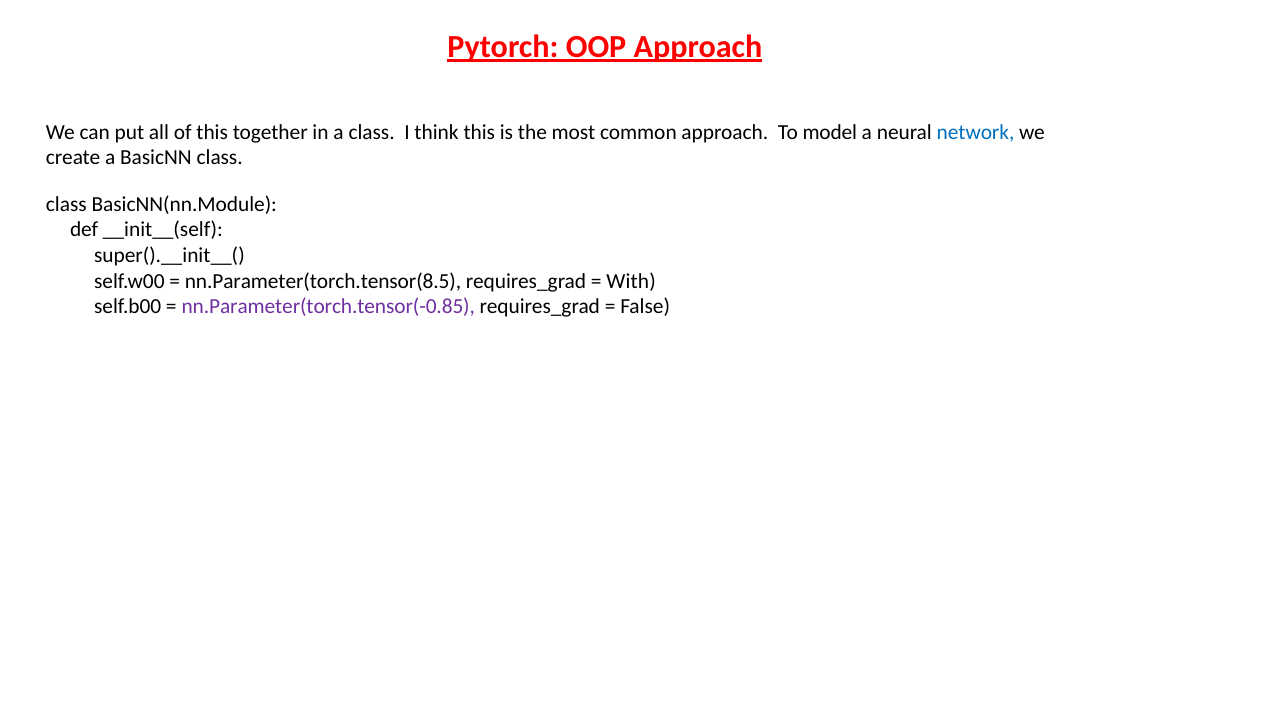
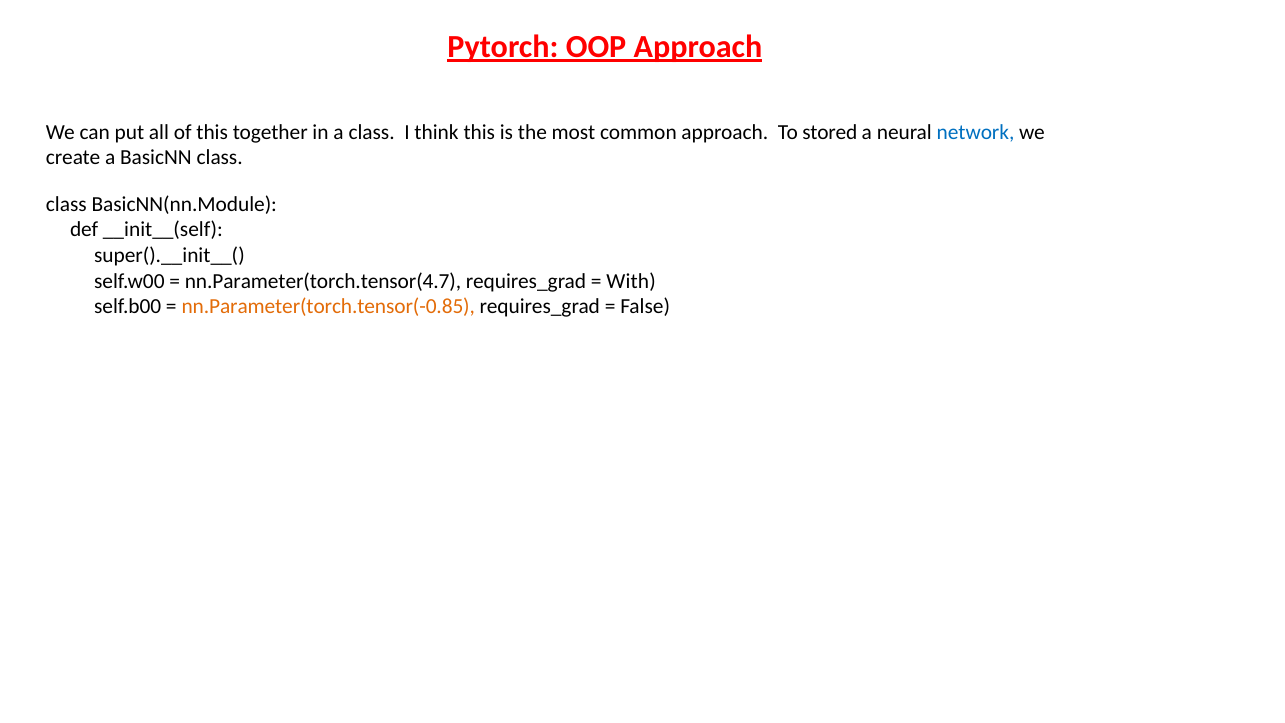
model: model -> stored
nn.Parameter(torch.tensor(8.5: nn.Parameter(torch.tensor(8.5 -> nn.Parameter(torch.tensor(4.7
nn.Parameter(torch.tensor(-0.85 colour: purple -> orange
